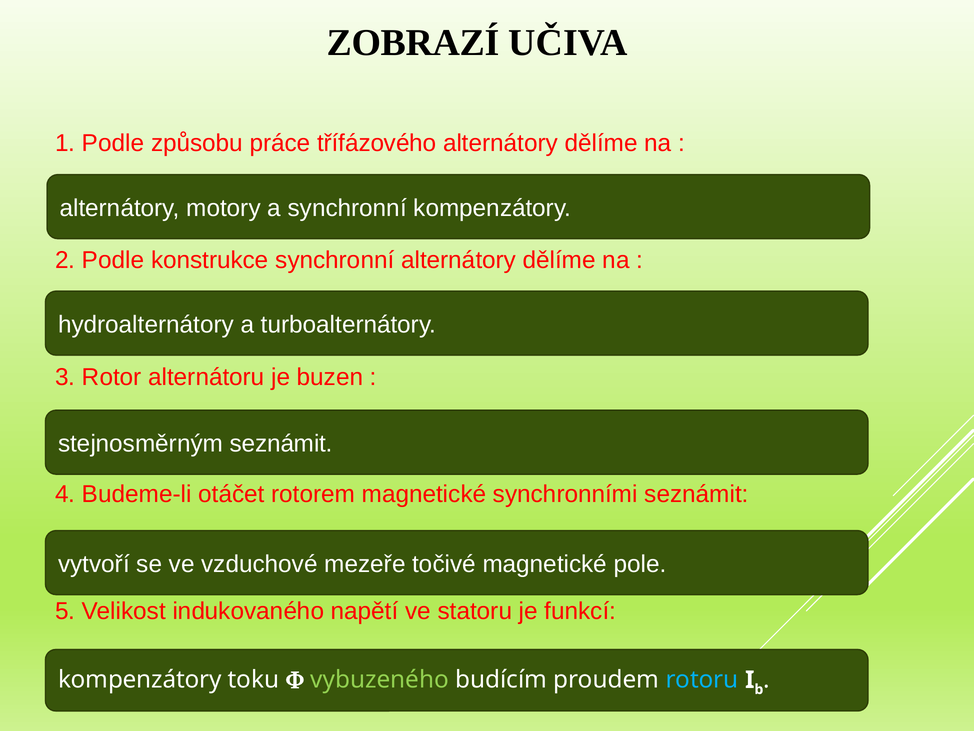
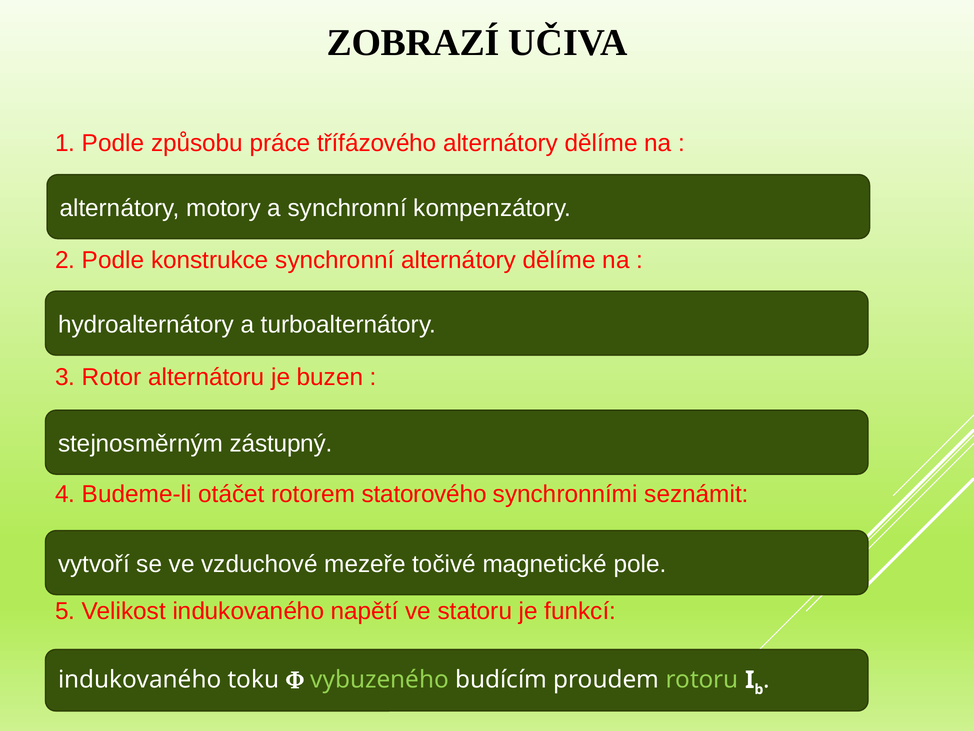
stejnosměrným seznámit: seznámit -> zástupný
rotorem magnetické: magnetické -> statorového
kompenzátory at (140, 679): kompenzátory -> indukovaného
rotoru colour: light blue -> light green
